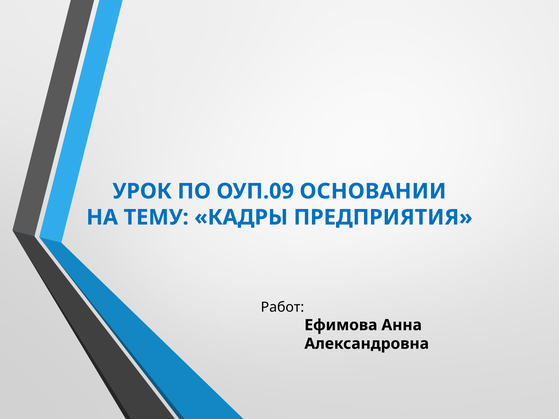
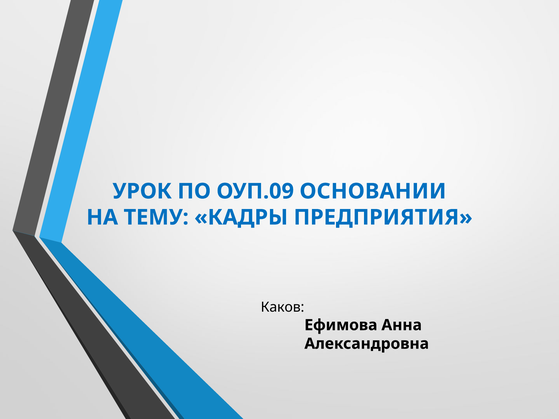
Работ: Работ -> Каков
